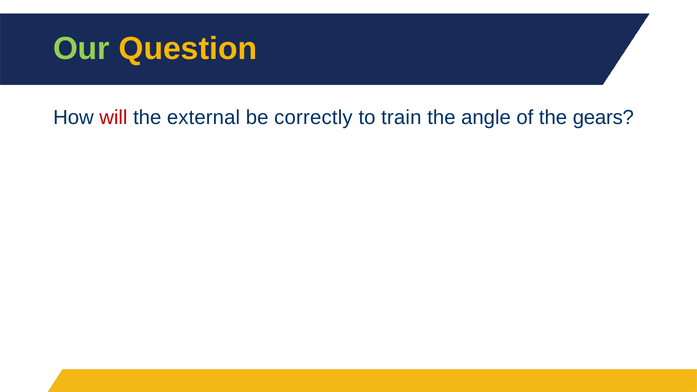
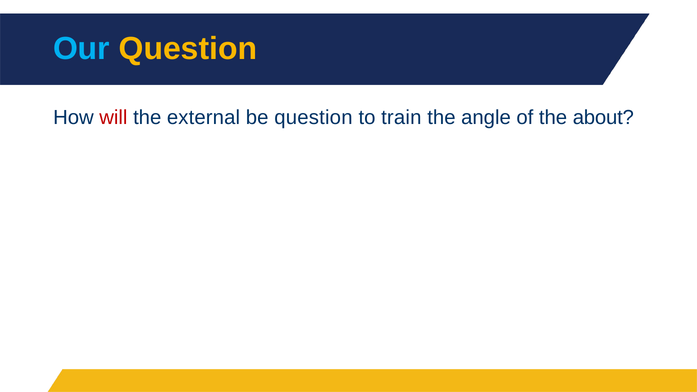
Our colour: light green -> light blue
be correctly: correctly -> question
gears: gears -> about
